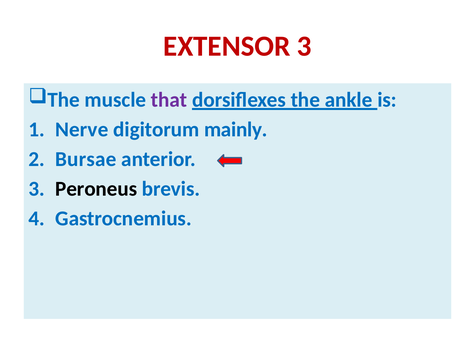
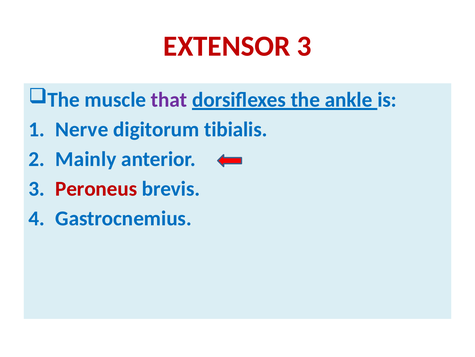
mainly: mainly -> tibialis
Bursae: Bursae -> Mainly
Peroneus colour: black -> red
